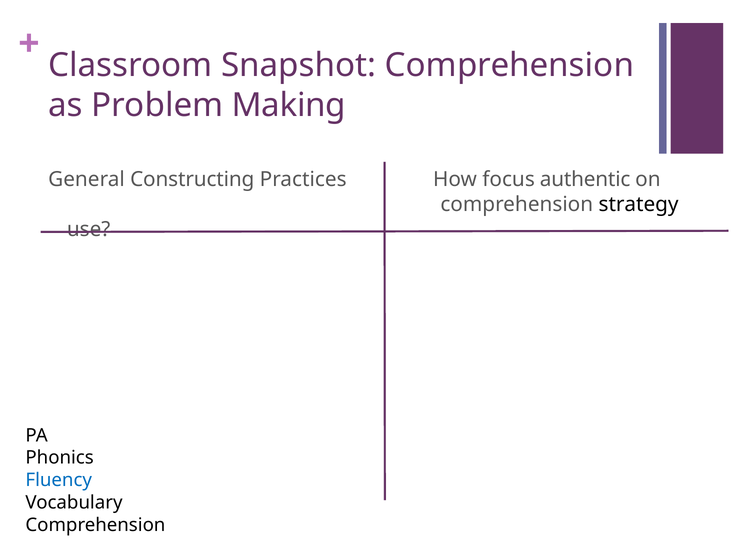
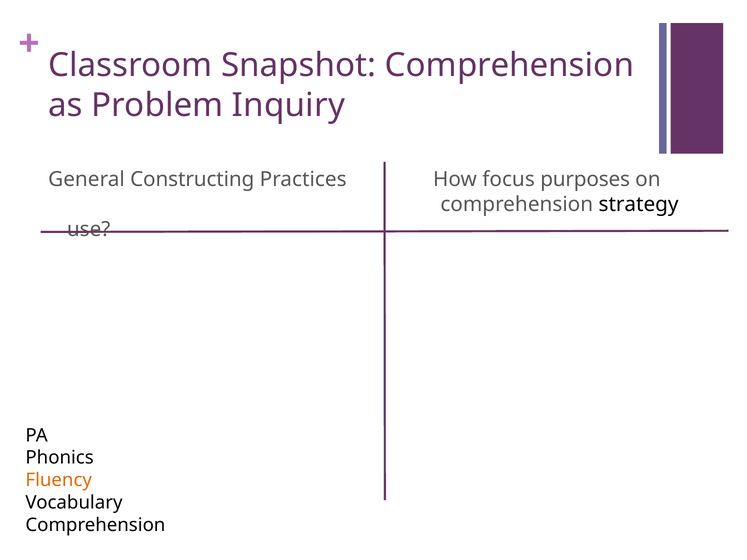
Making: Making -> Inquiry
authentic: authentic -> purposes
Fluency colour: blue -> orange
